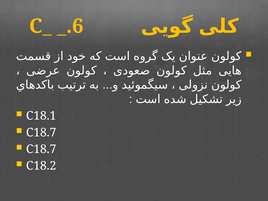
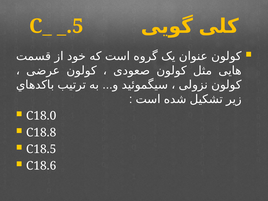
_.6: _.6 -> _.5
C18.1: C18.1 -> C18.0
C18.7 at (41, 132): C18.7 -> C18.8
C18.7 at (41, 149): C18.7 -> C18.5
C18.2: C18.2 -> C18.6
